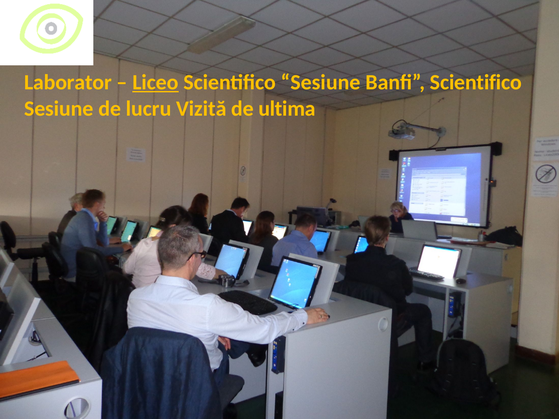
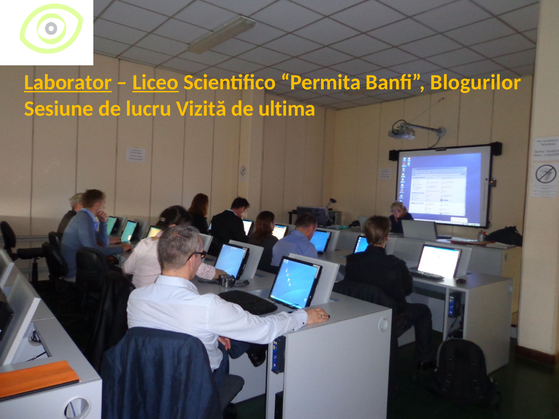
Laborator underline: none -> present
Sesiune at (321, 83): Sesiune -> Permita
Banfi Scientifico: Scientifico -> Blogurilor
